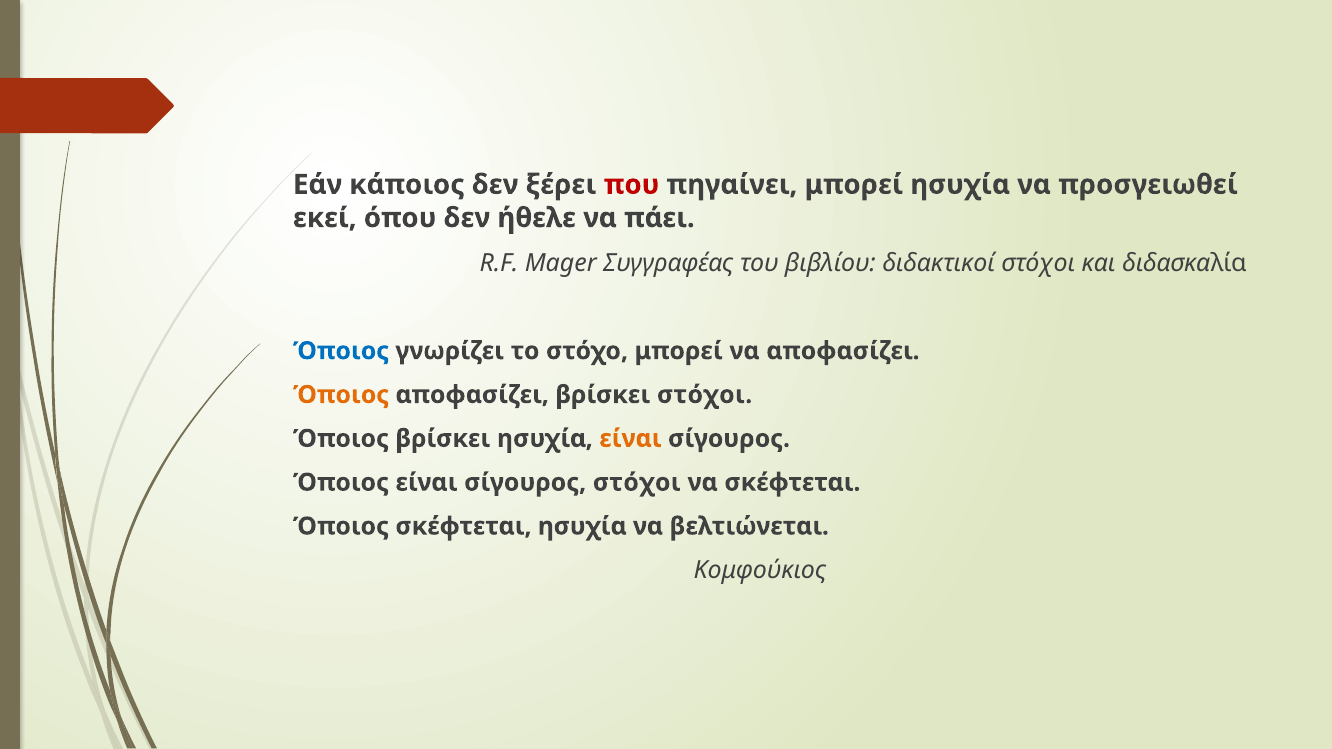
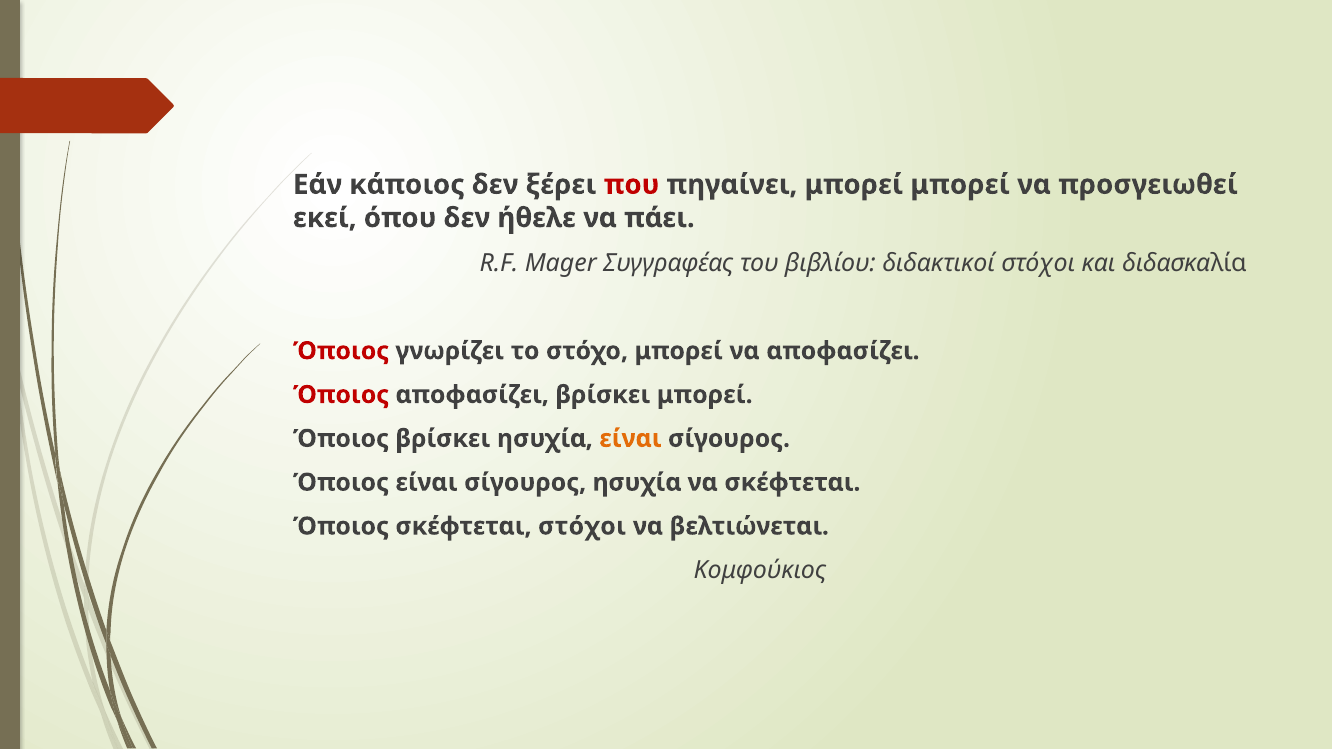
μπορεί ησυχία: ησυχία -> μπορεί
Όποιος at (341, 351) colour: blue -> red
Όποιος at (341, 395) colour: orange -> red
βρίσκει στόχοι: στόχοι -> μπορεί
σίγουρος στόχοι: στόχοι -> ησυχία
σκέφτεται ησυχία: ησυχία -> στόχοι
